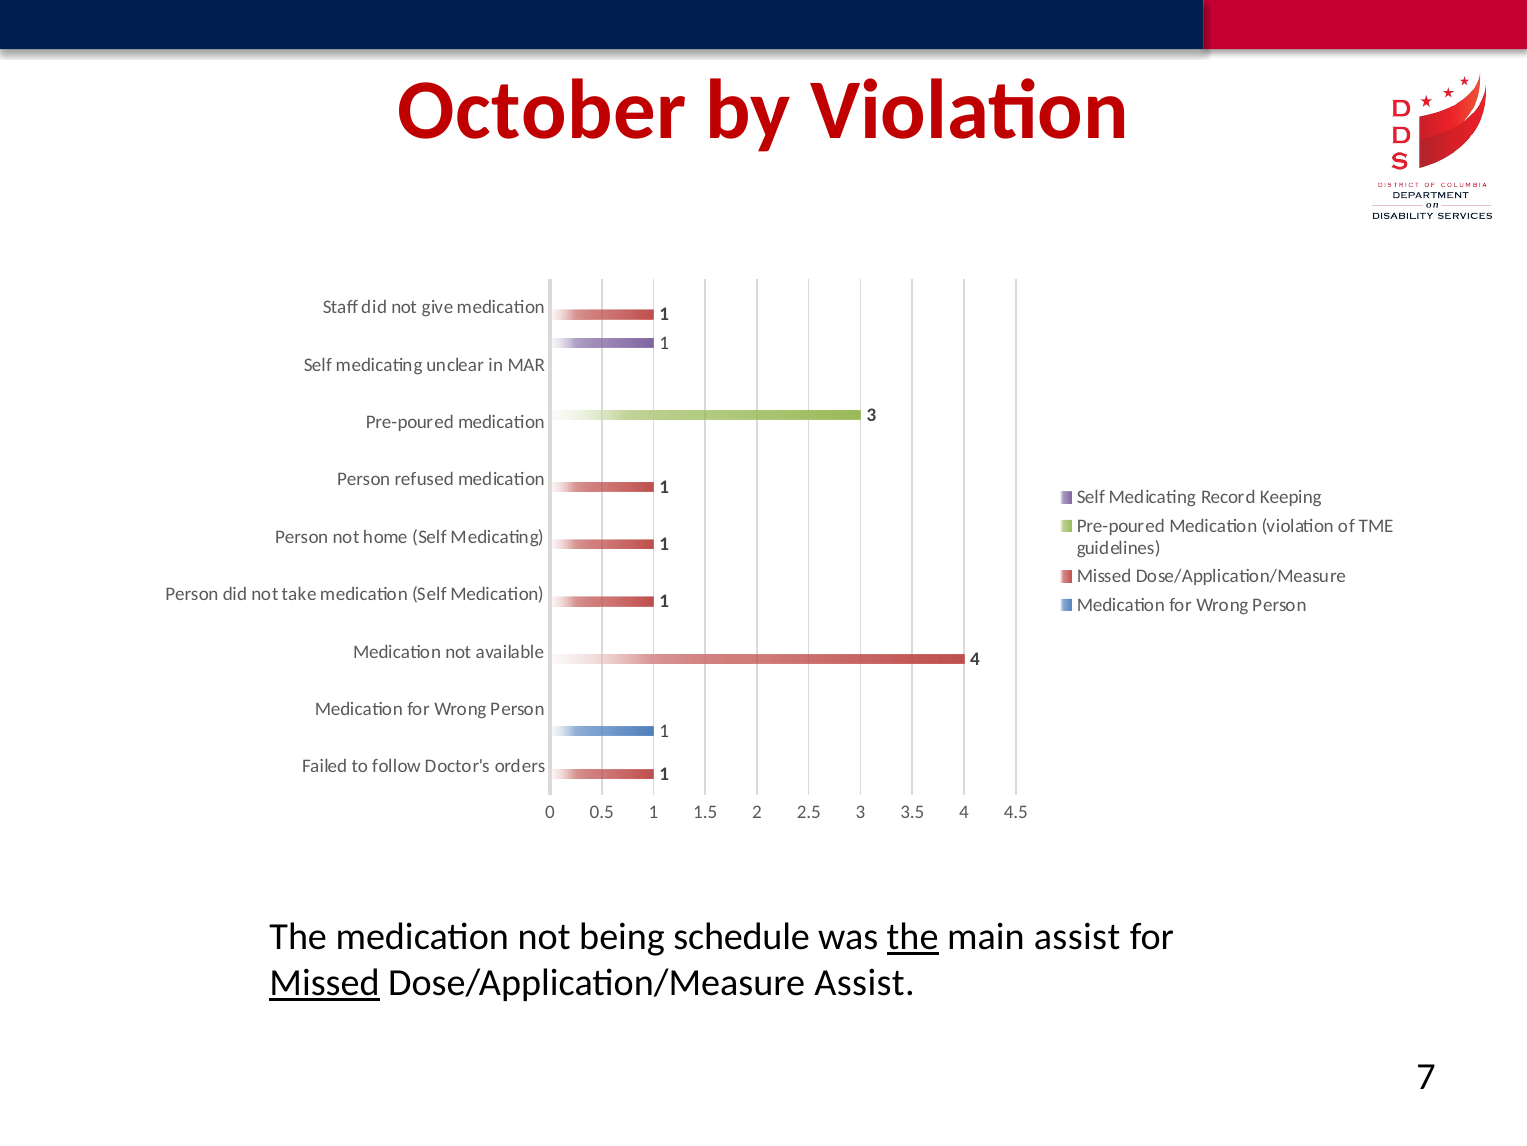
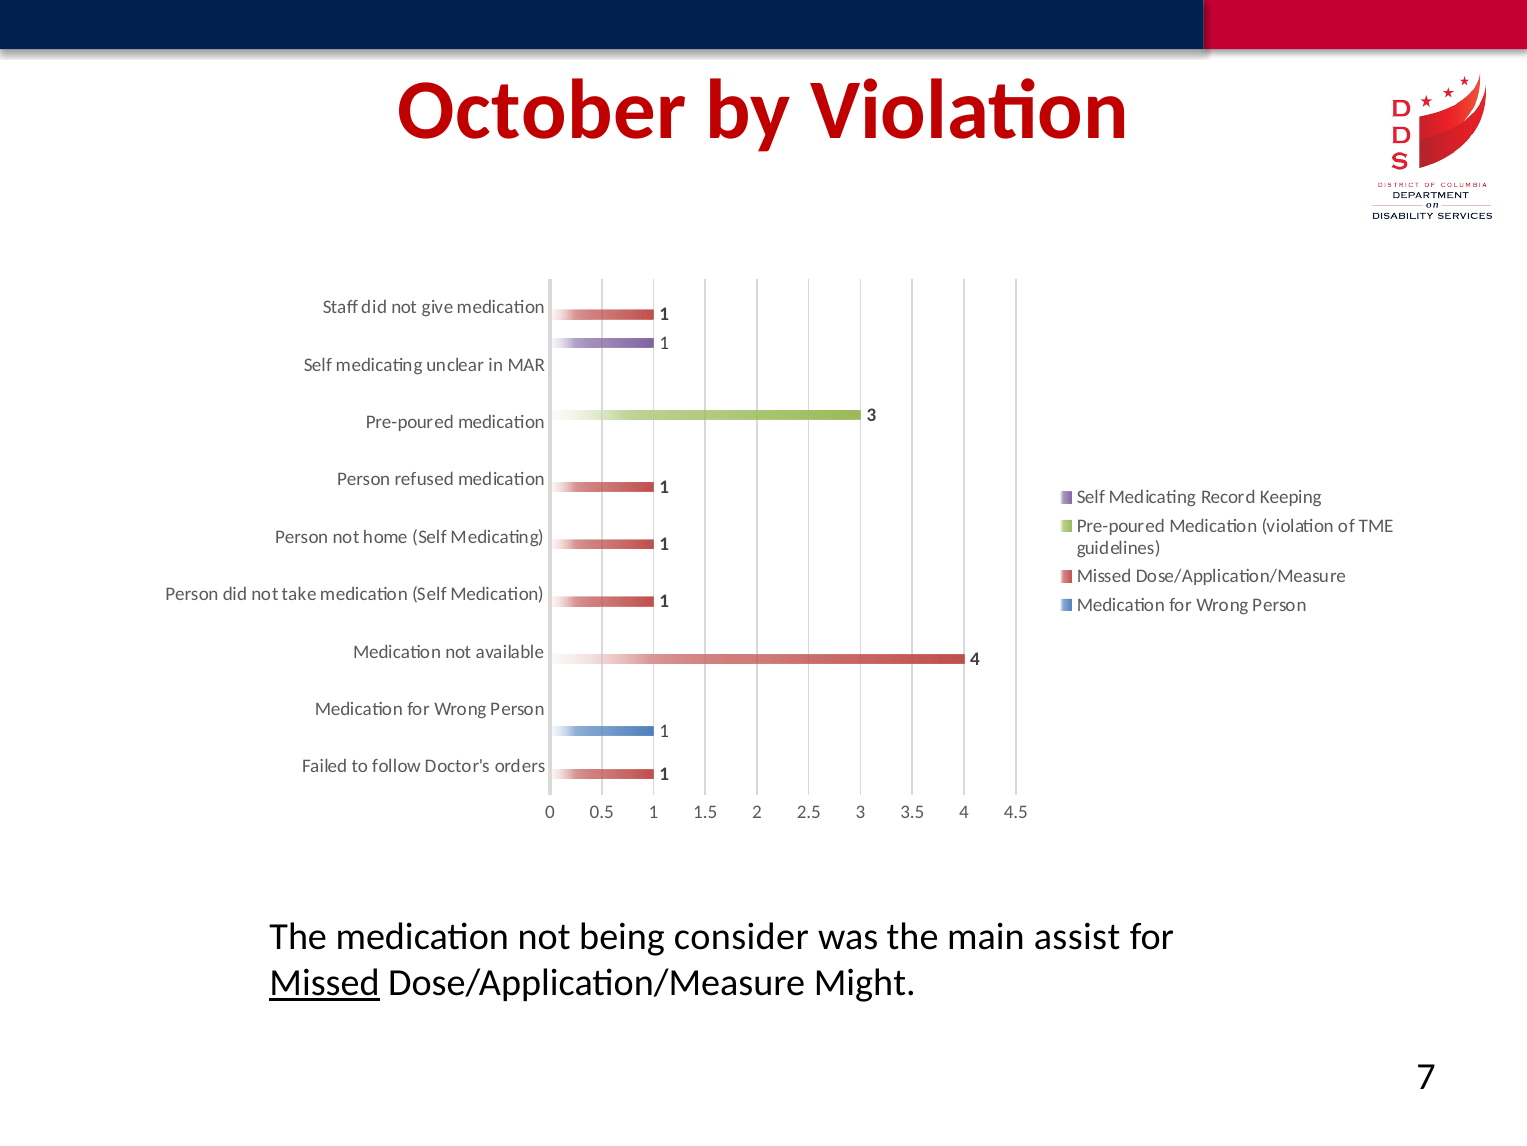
schedule: schedule -> consider
the at (913, 936) underline: present -> none
Dose/Application/Measure Assist: Assist -> Might
